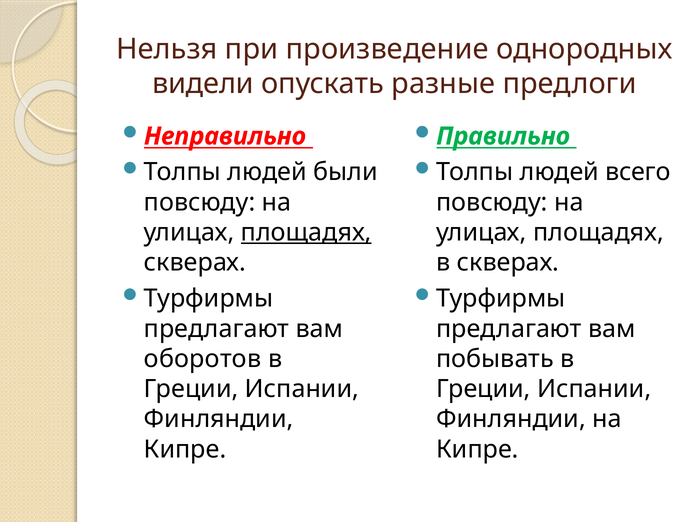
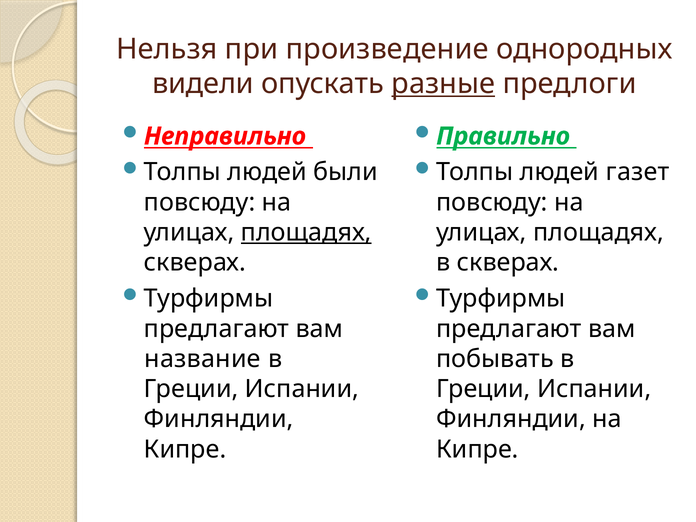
разные underline: none -> present
всего: всего -> газет
оборотов: оборотов -> название
